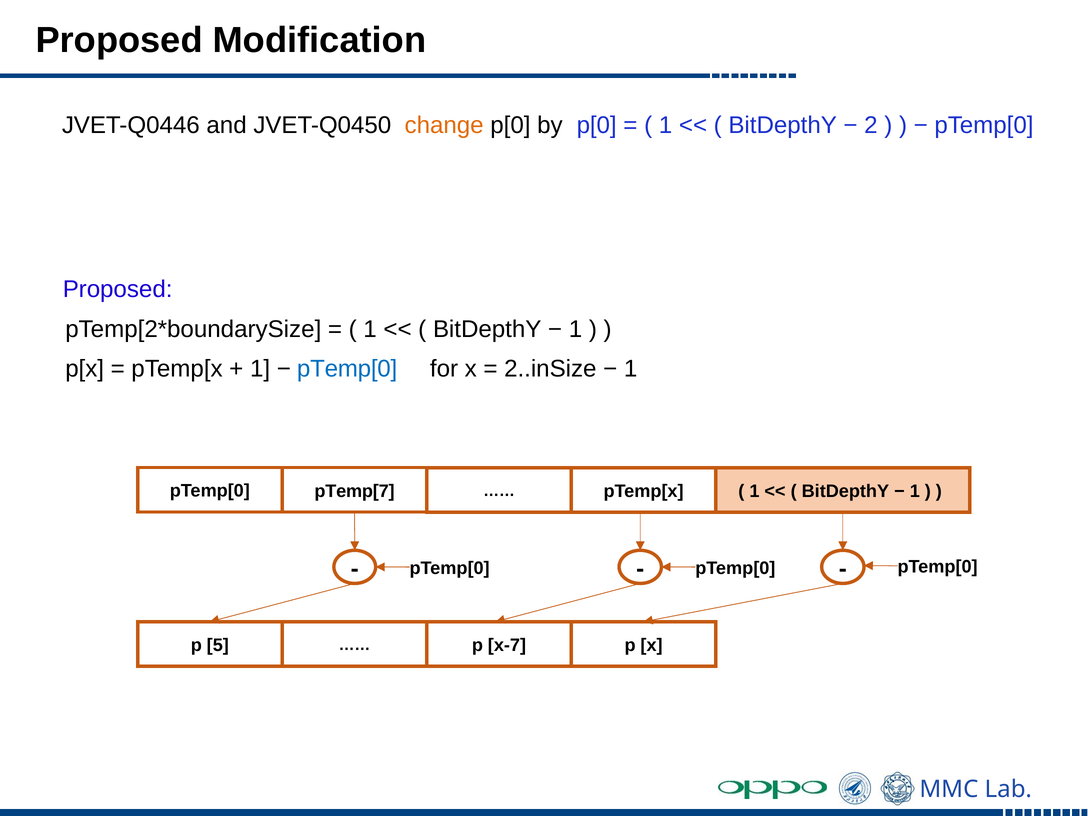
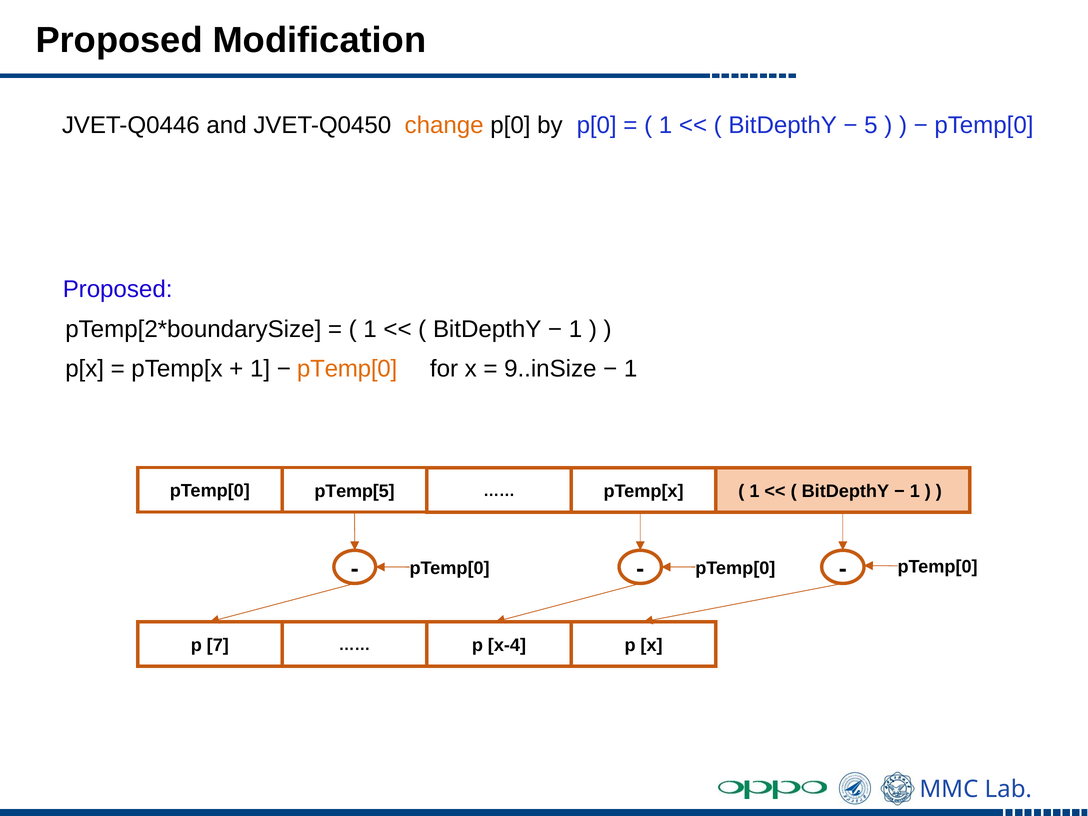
2: 2 -> 5
pTemp[0 at (347, 369) colour: blue -> orange
2..inSize: 2..inSize -> 9..inSize
pTemp[7: pTemp[7 -> pTemp[5
5: 5 -> 7
x-7: x-7 -> x-4
